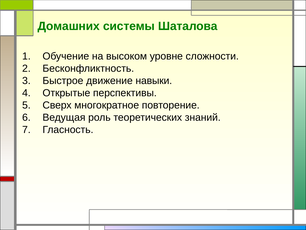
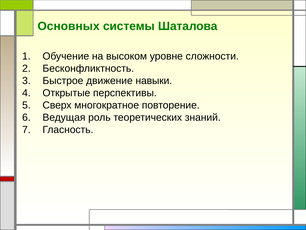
Домашних: Домашних -> Основных
